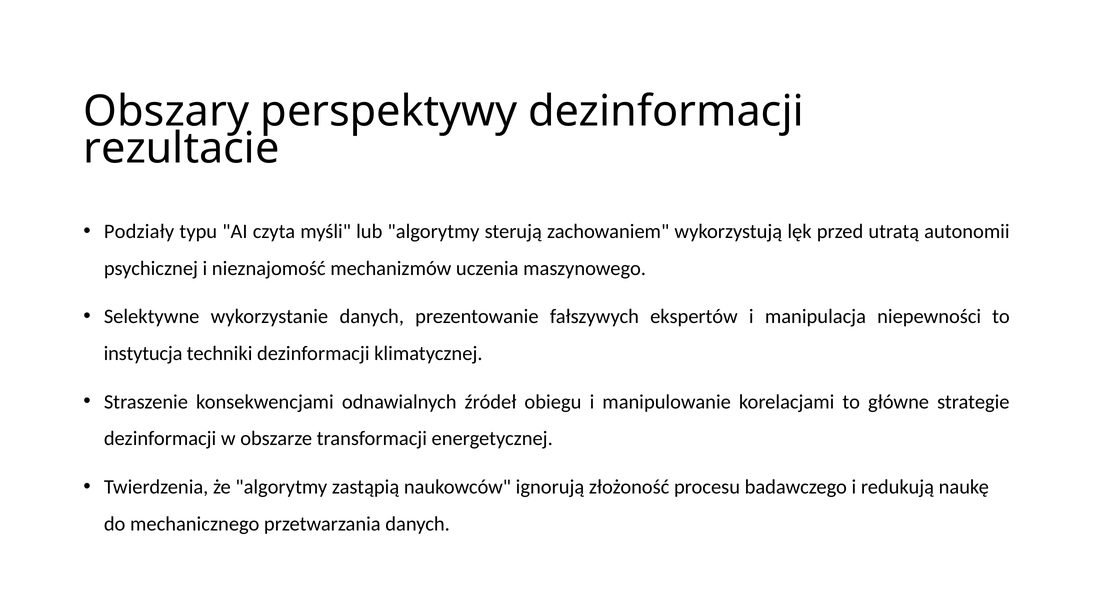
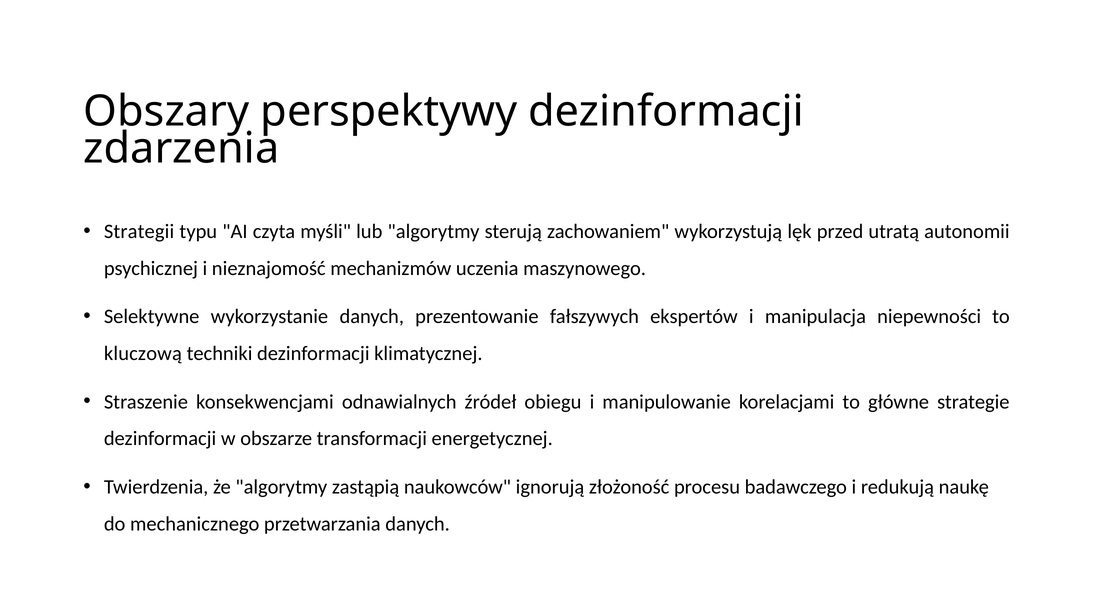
rezultacie: rezultacie -> zdarzenia
Podziały: Podziały -> Strategii
instytucja: instytucja -> kluczową
